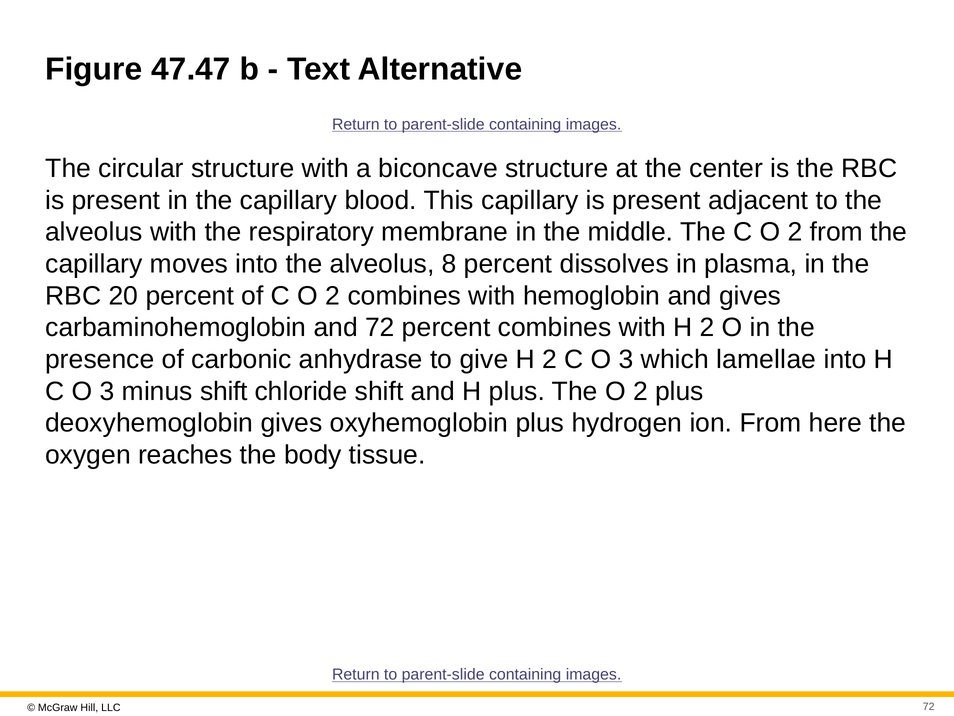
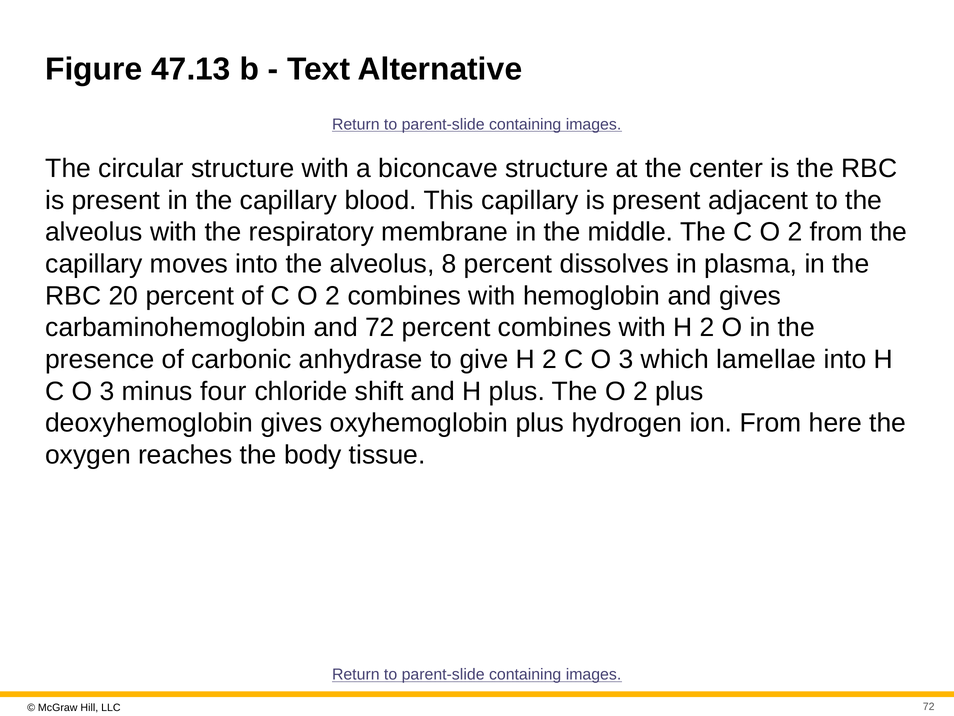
47.47: 47.47 -> 47.13
minus shift: shift -> four
